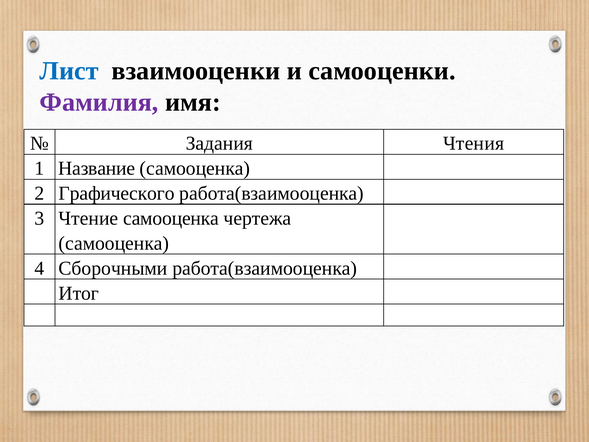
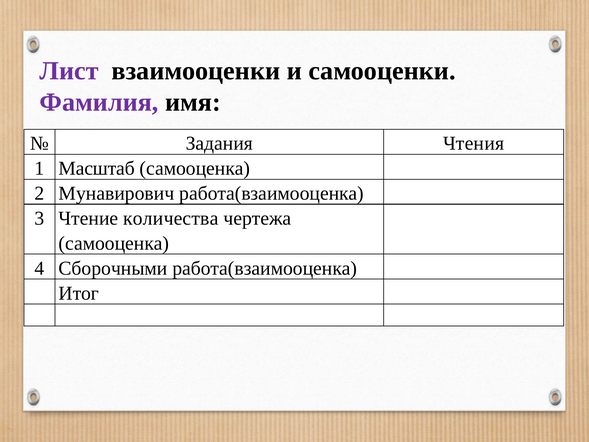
Лист colour: blue -> purple
Название: Название -> Масштаб
Графического: Графического -> Мунавирович
Чтение самооценка: самооценка -> количества
